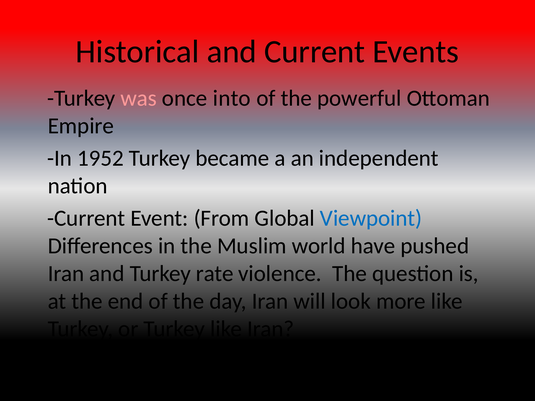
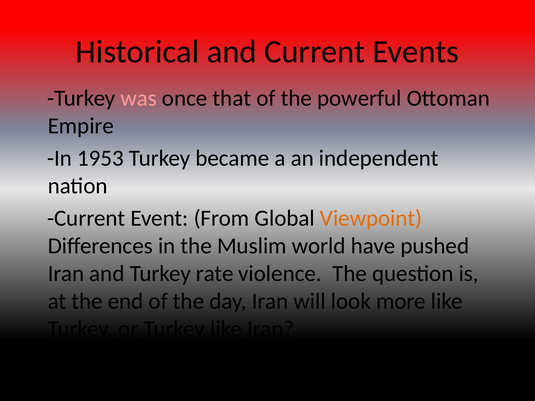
into: into -> that
1952: 1952 -> 1953
Viewpoint colour: blue -> orange
